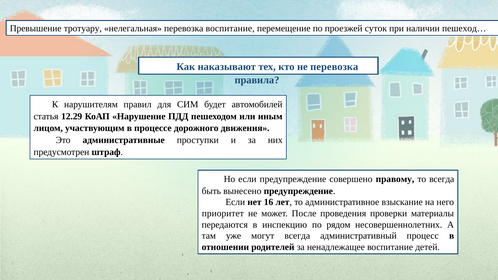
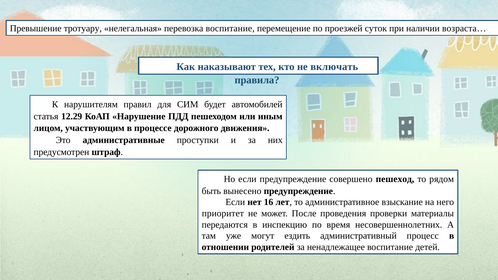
пешеход…: пешеход… -> возраста…
не перевозка: перевозка -> включать
правому: правому -> пешеход
то всегда: всегда -> рядом
рядом: рядом -> время
могут всегда: всегда -> ездить
